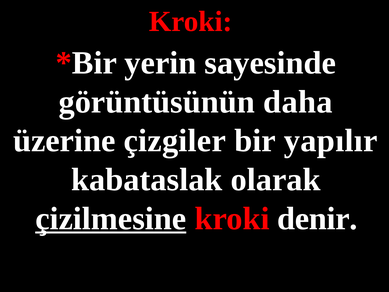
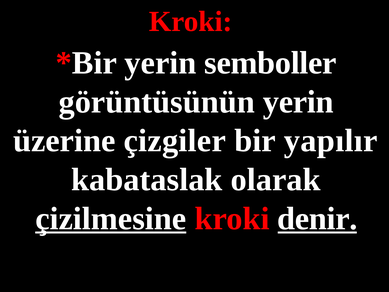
sayesinde: sayesinde -> semboller
görüntüsünün daha: daha -> yerin
denir underline: none -> present
